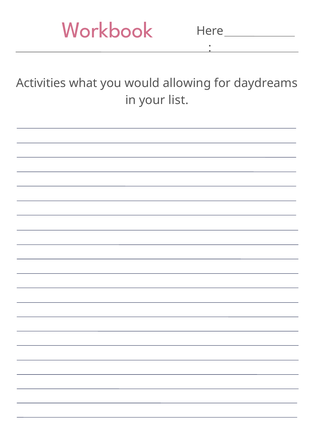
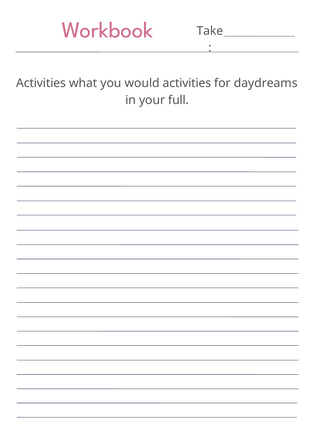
Here: Here -> Take
would allowing: allowing -> activities
list: list -> full
